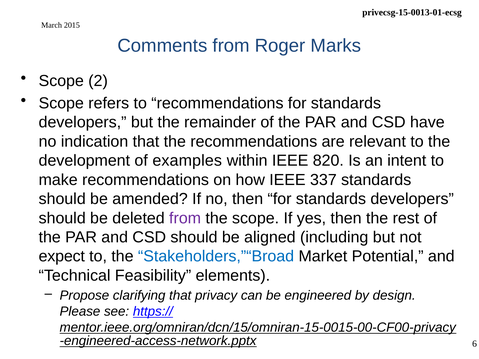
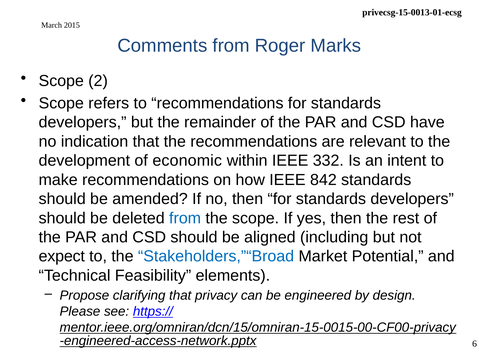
examples: examples -> economic
820: 820 -> 332
337: 337 -> 842
from at (185, 218) colour: purple -> blue
